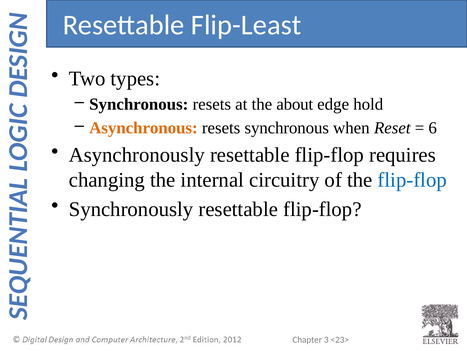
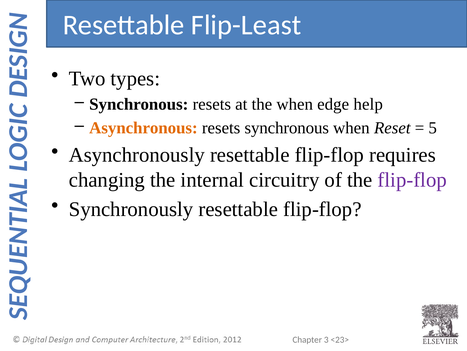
the about: about -> when
hold: hold -> help
6: 6 -> 5
flip-flop at (412, 180) colour: blue -> purple
